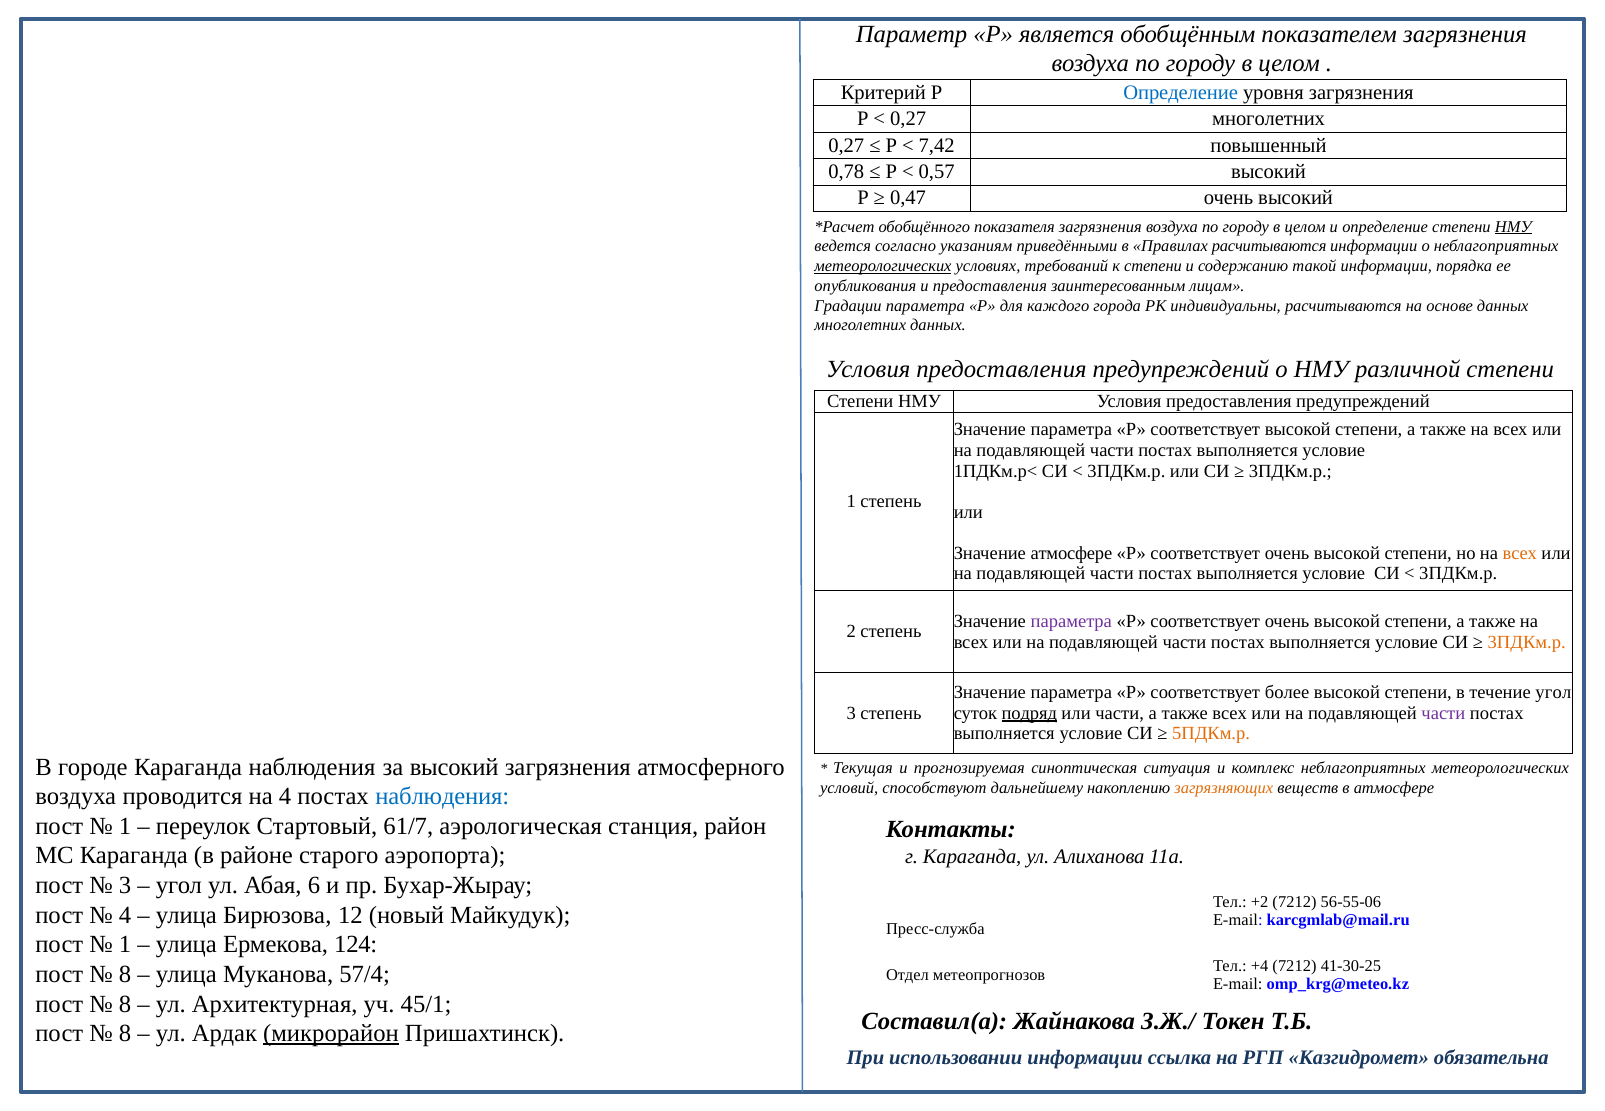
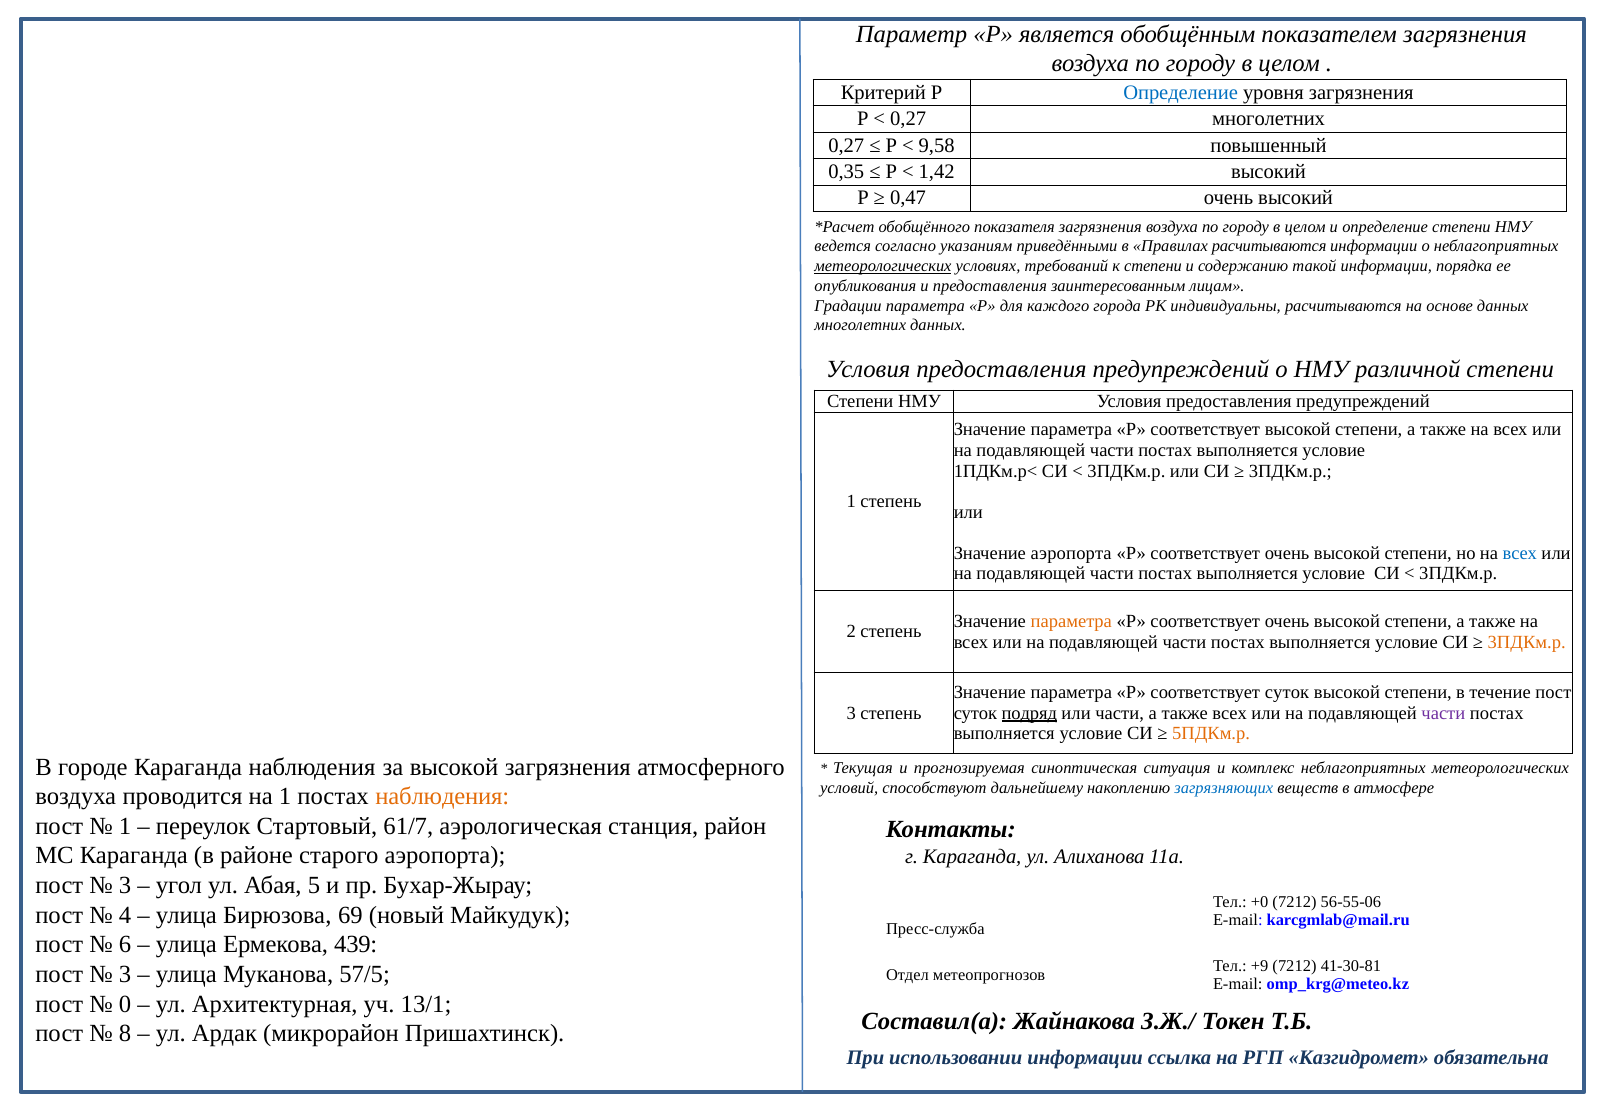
7,42: 7,42 -> 9,58
0,78: 0,78 -> 0,35
0,57: 0,57 -> 1,42
НМУ at (1513, 227) underline: present -> none
Значение атмосфере: атмосфере -> аэропорта
всех at (1520, 553) colour: orange -> blue
параметра at (1071, 622) colour: purple -> orange
соответствует более: более -> суток
течение угол: угол -> пост
за высокий: высокий -> высокой
загрязняющих colour: orange -> blue
на 4: 4 -> 1
наблюдения at (442, 797) colour: blue -> orange
6: 6 -> 5
+2: +2 -> +0
12: 12 -> 69
1 at (125, 945): 1 -> 6
124: 124 -> 439
+4: +4 -> +9
41-30-25: 41-30-25 -> 41-30-81
8 at (125, 974): 8 -> 3
57/4: 57/4 -> 57/5
8 at (125, 1004): 8 -> 0
45/1: 45/1 -> 13/1
микрорайон underline: present -> none
